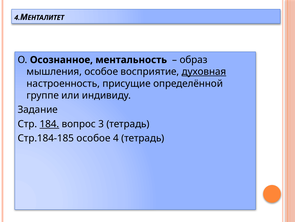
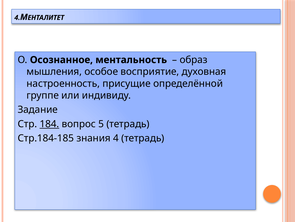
духовная underline: present -> none
3: 3 -> 5
Стр.184-185 особое: особое -> знания
